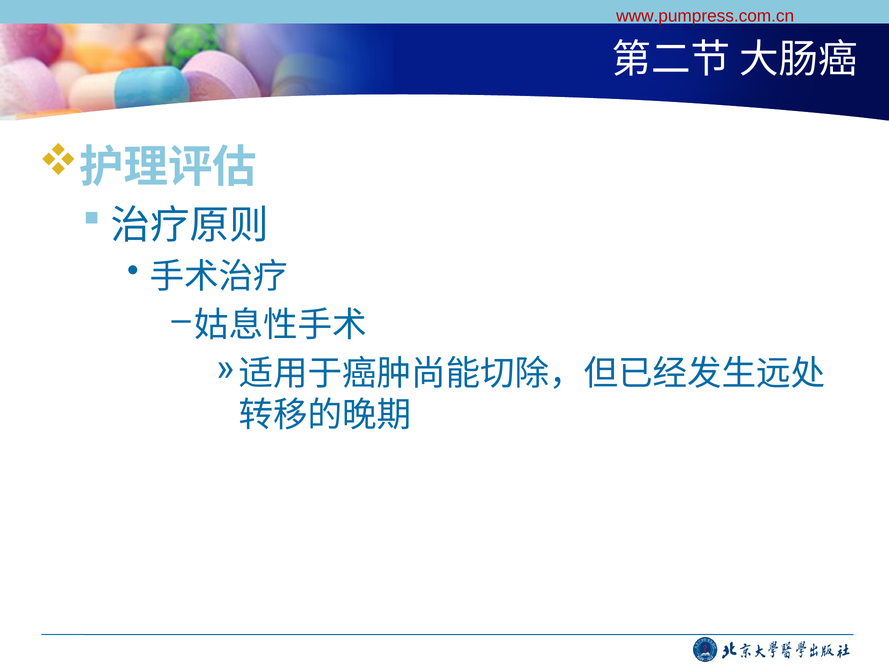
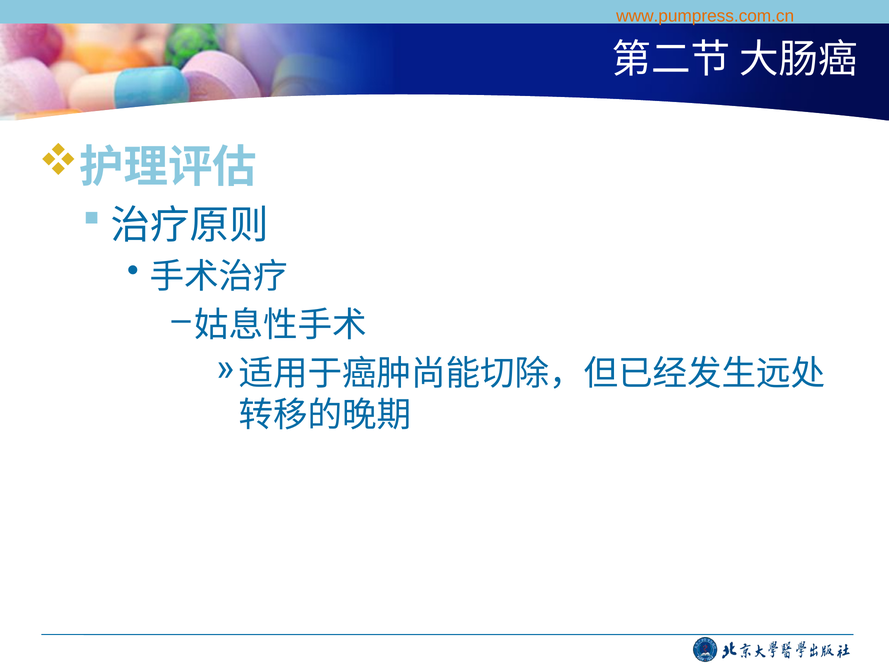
www.pumpress.com.cn colour: red -> orange
